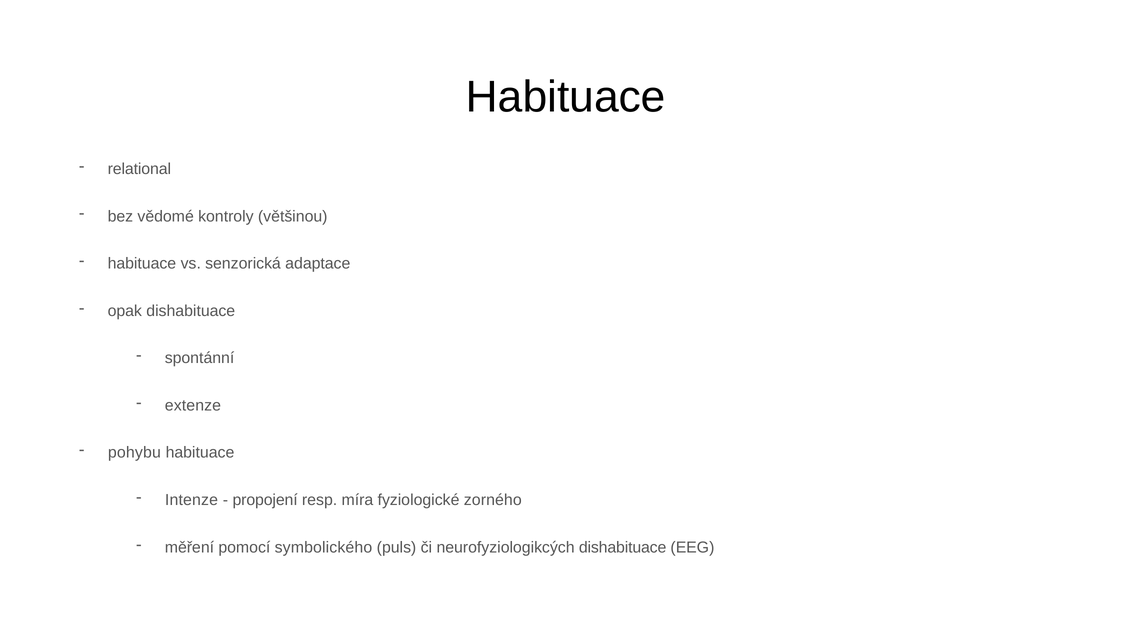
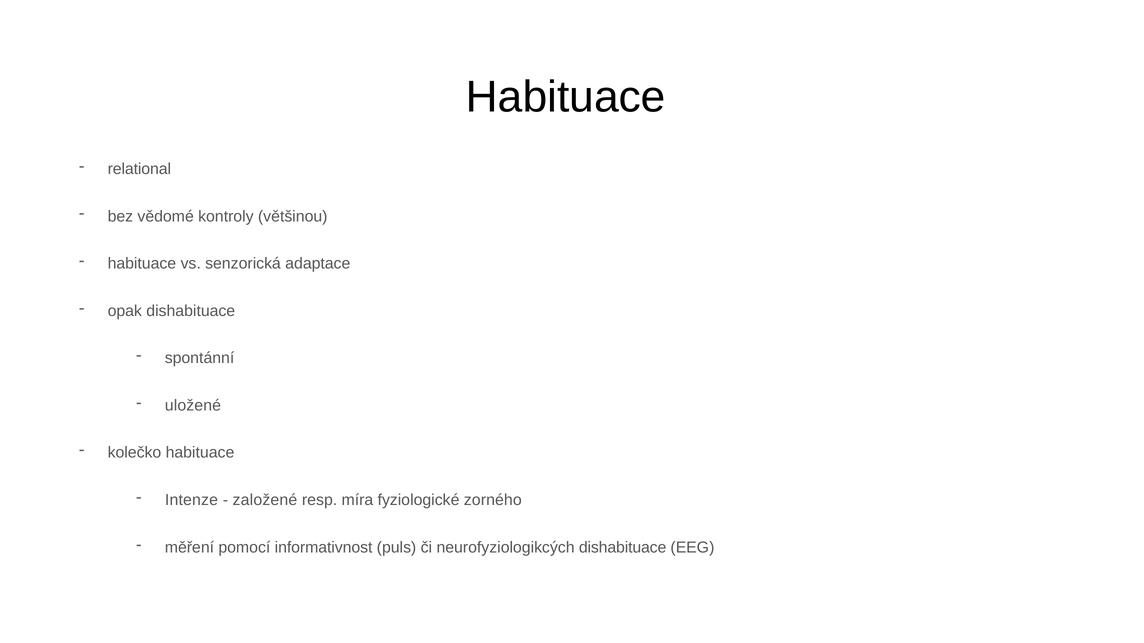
extenze: extenze -> uložené
pohybu: pohybu -> kolečko
propojení: propojení -> založené
symbolického: symbolického -> informativnost
